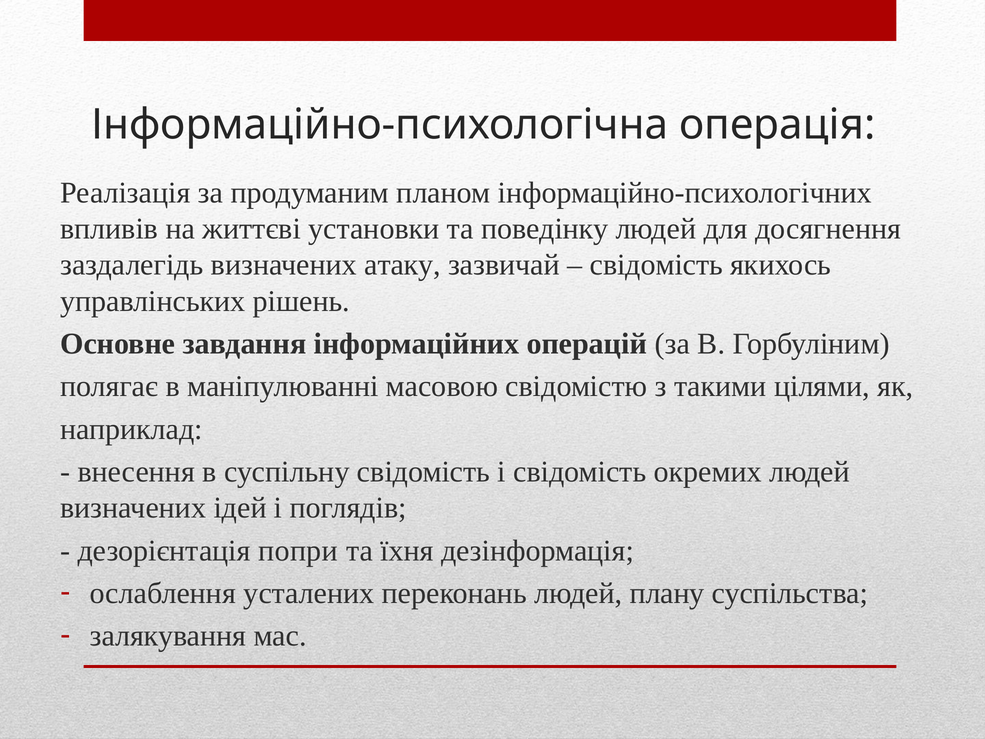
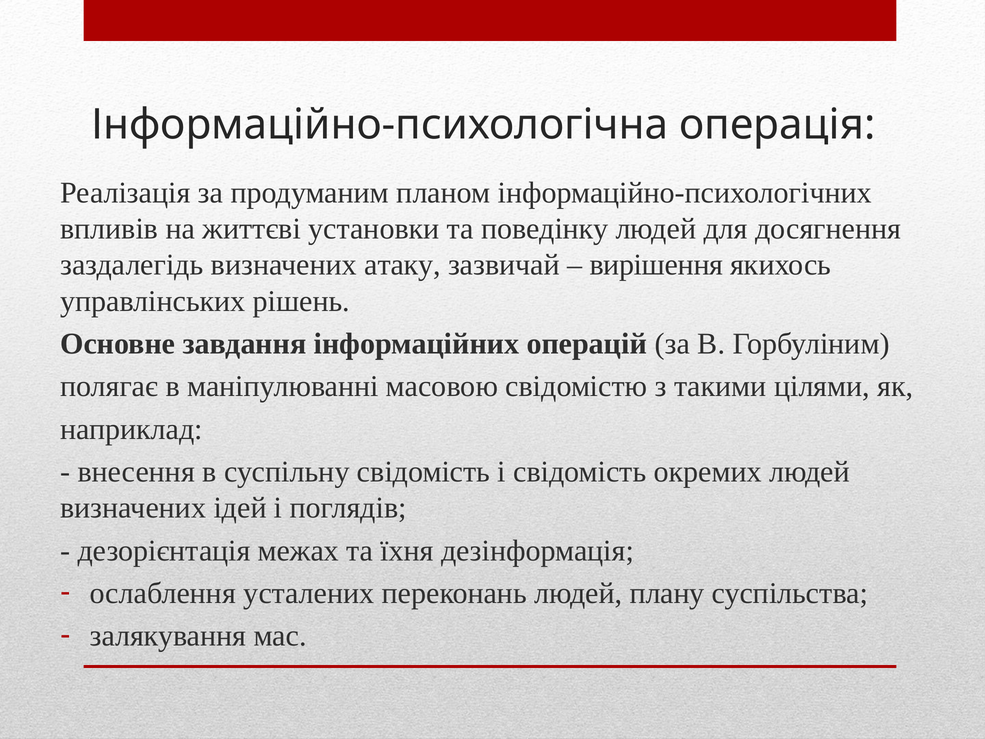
свідомість at (656, 265): свідомість -> вирішення
попри: попри -> межах
